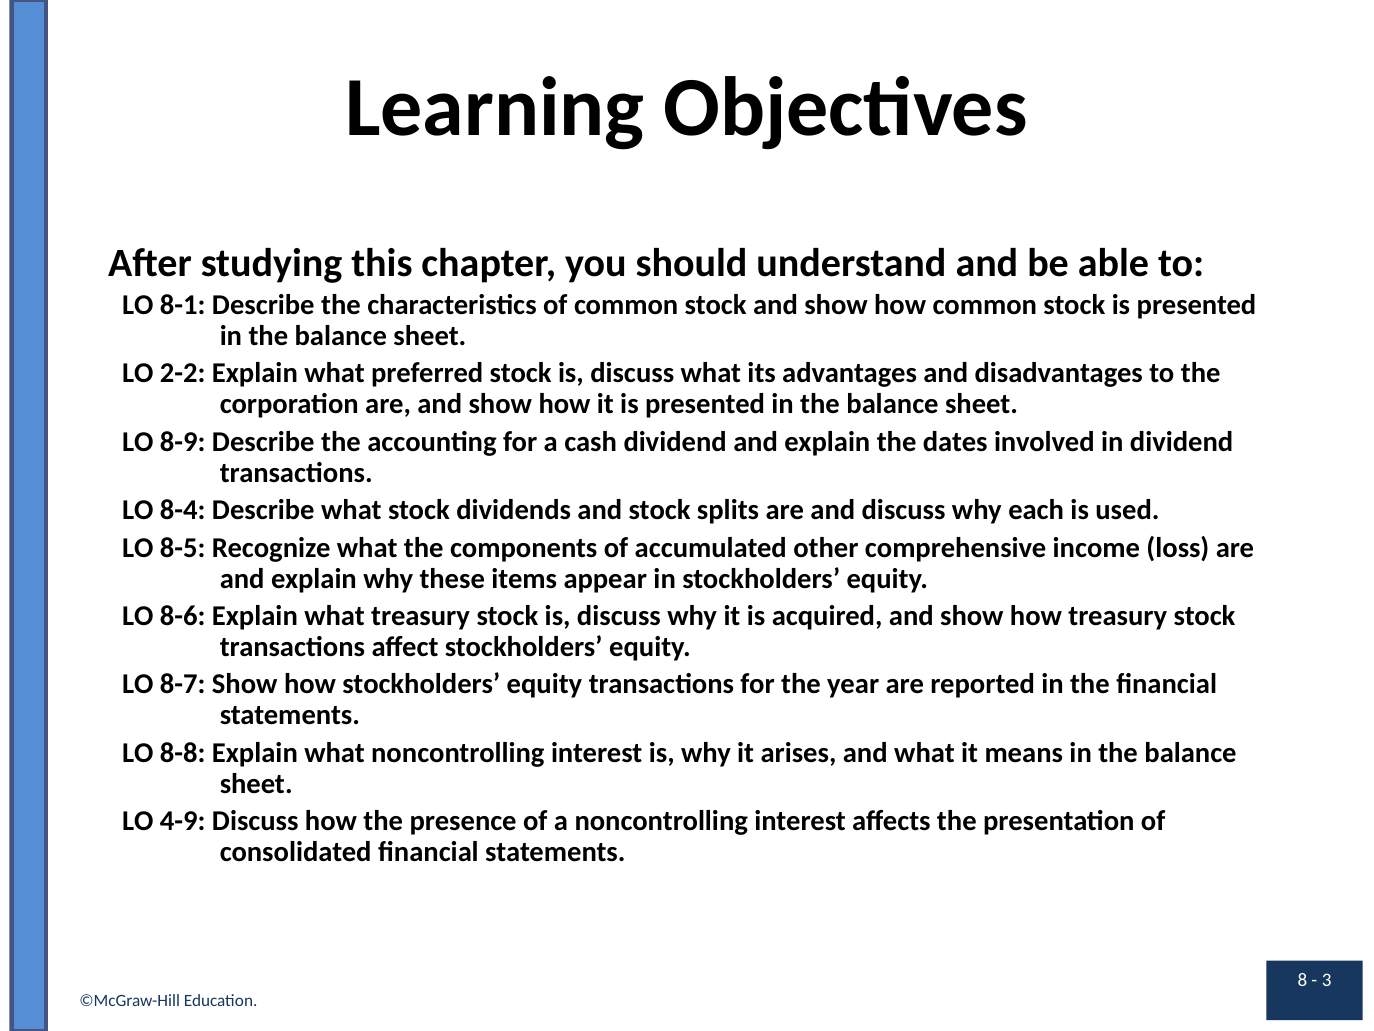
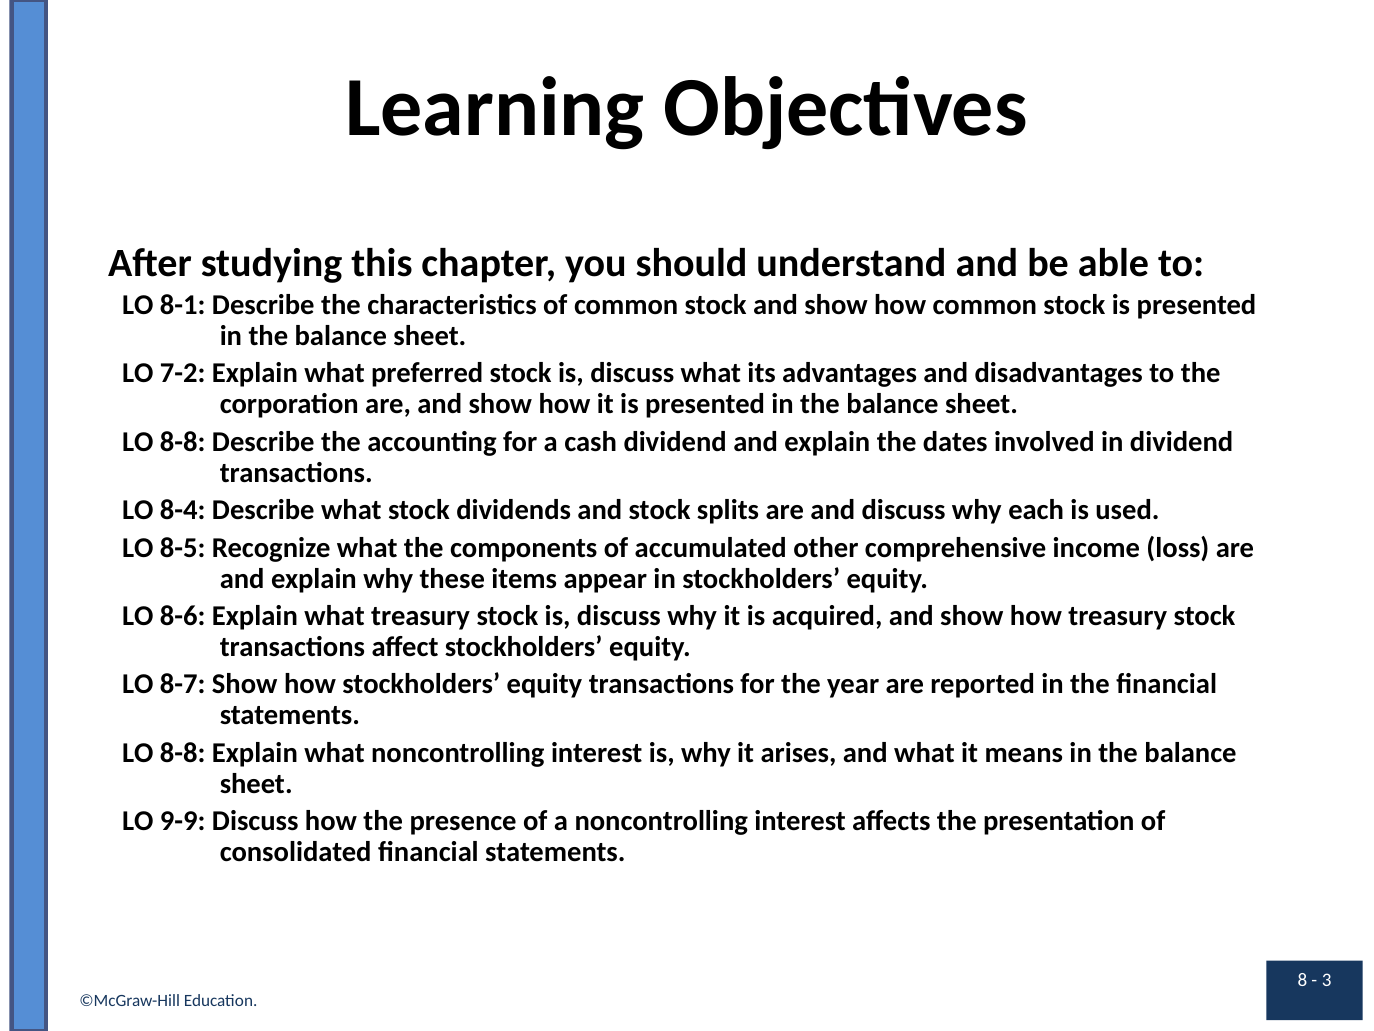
2-2: 2-2 -> 7-2
8-9 at (183, 442): 8-9 -> 8-8
4-9: 4-9 -> 9-9
